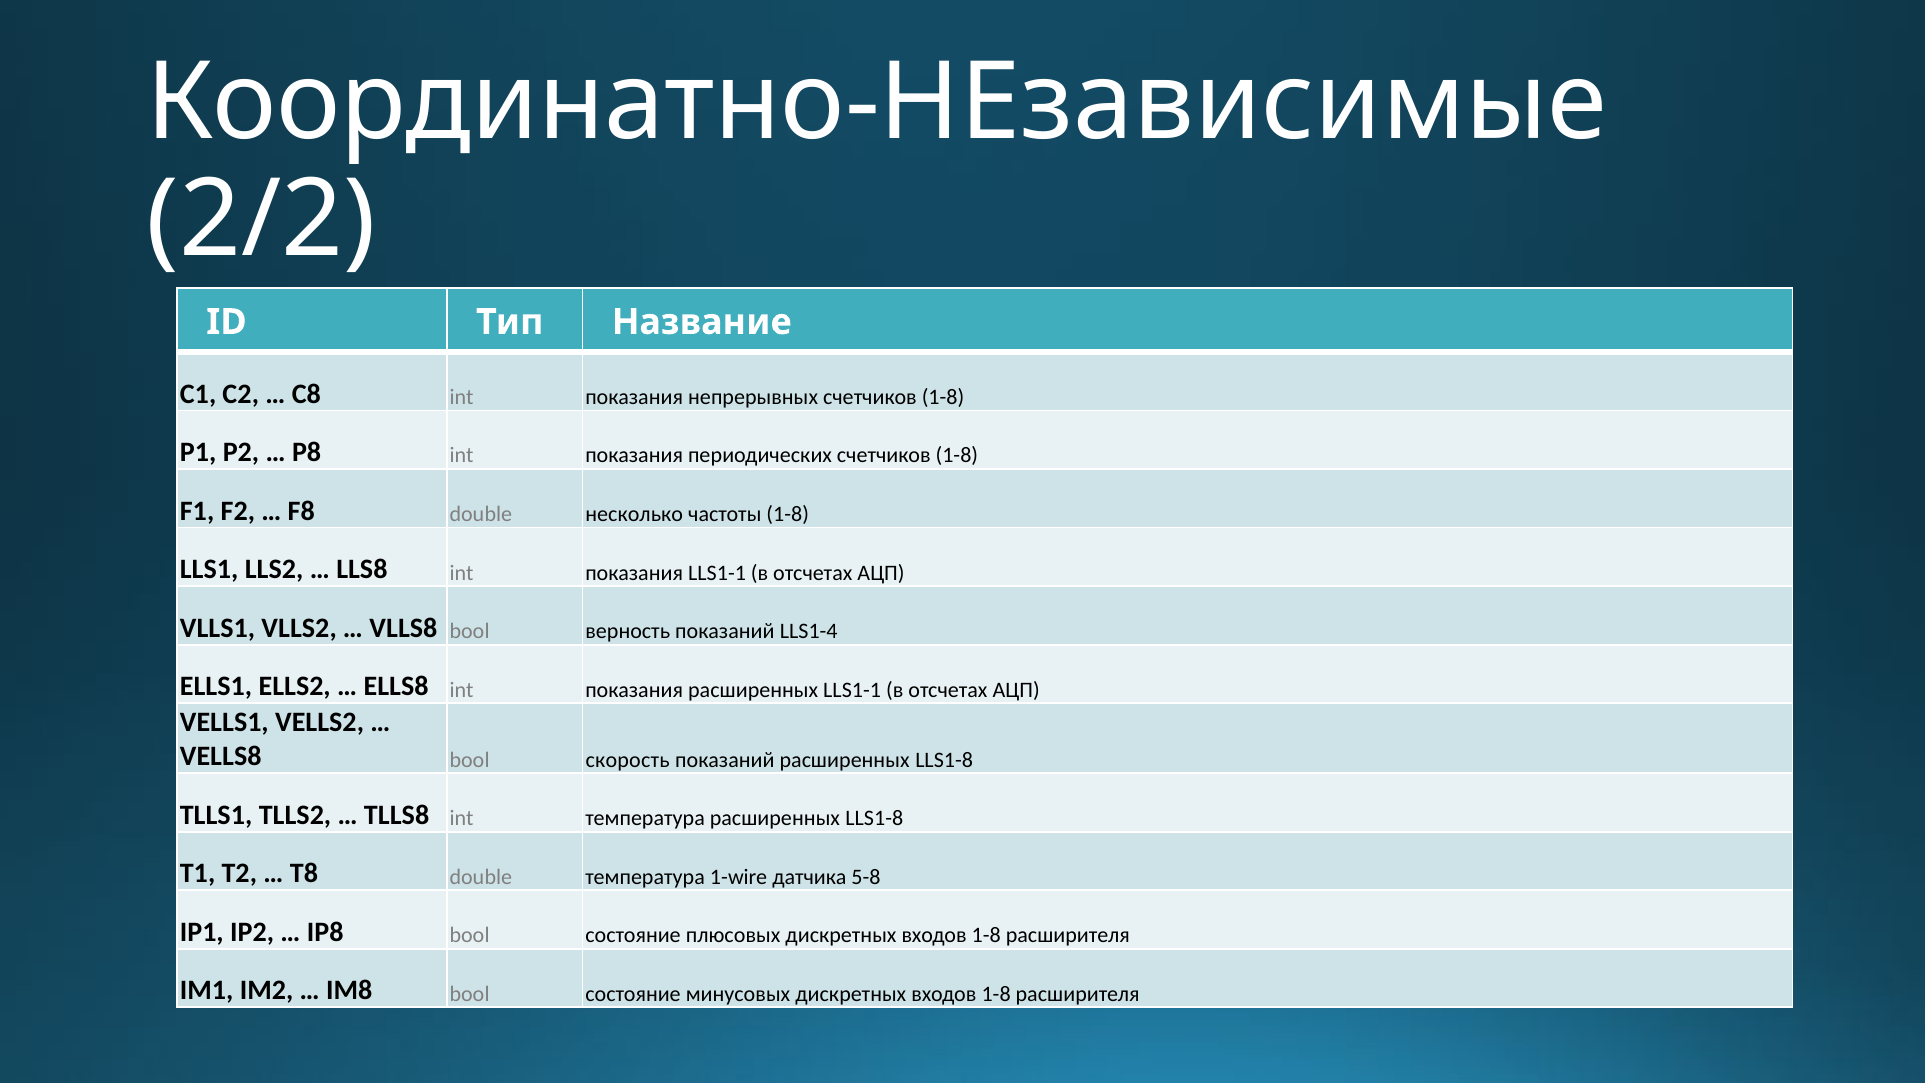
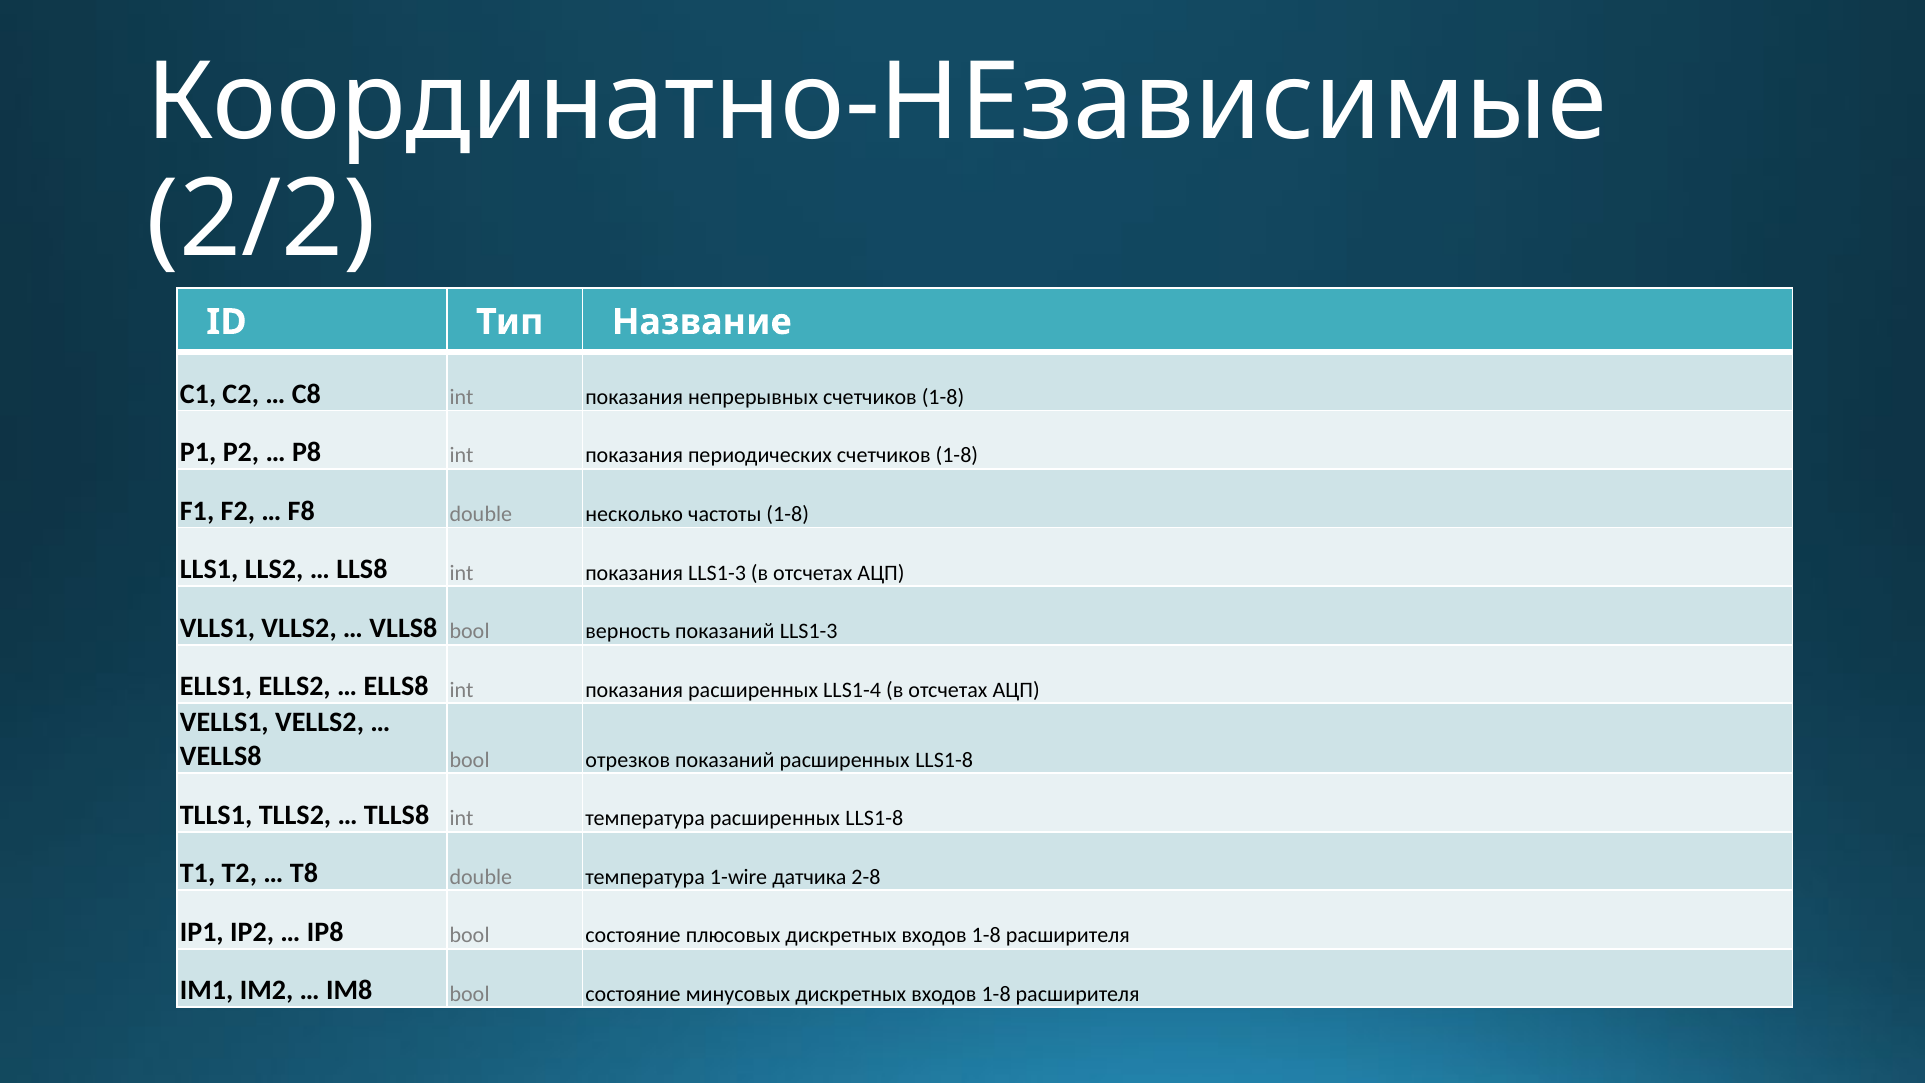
показания LLS1-1: LLS1-1 -> LLS1-3
показаний LLS1-4: LLS1-4 -> LLS1-3
расширенных LLS1-1: LLS1-1 -> LLS1-4
скорость: скорость -> отрезков
5-8: 5-8 -> 2-8
